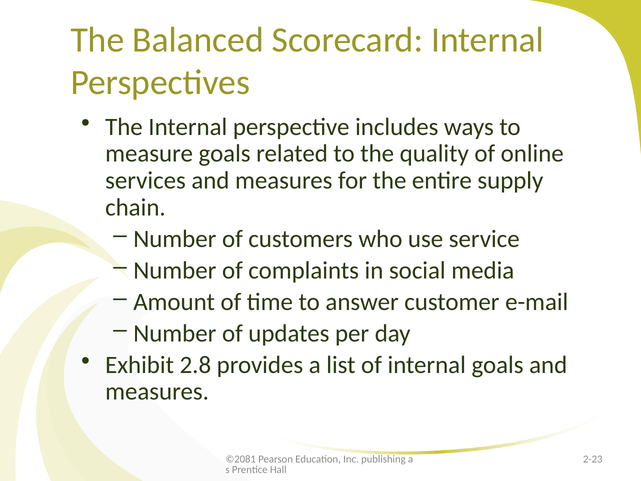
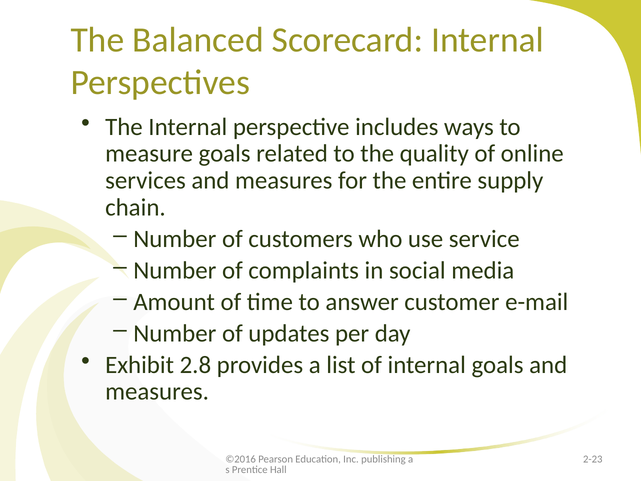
©2081: ©2081 -> ©2016
